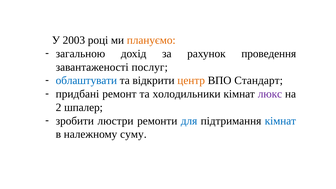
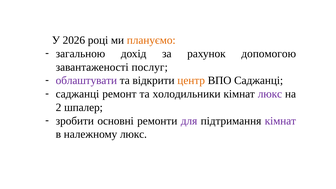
2003: 2003 -> 2026
проведення: проведення -> допомогою
облаштувати colour: blue -> purple
ВПО Стандарт: Стандарт -> Саджанці
придбані at (77, 94): придбані -> саджанці
люстри: люстри -> основні
для colour: blue -> purple
кімнат at (280, 121) colour: blue -> purple
належному суму: суму -> люкс
